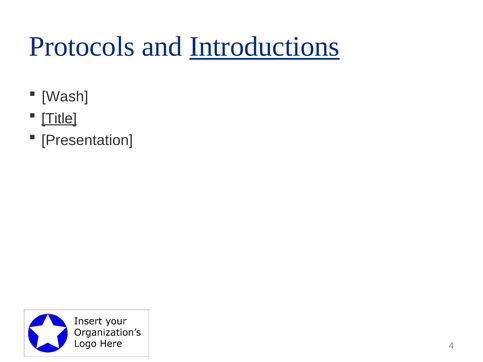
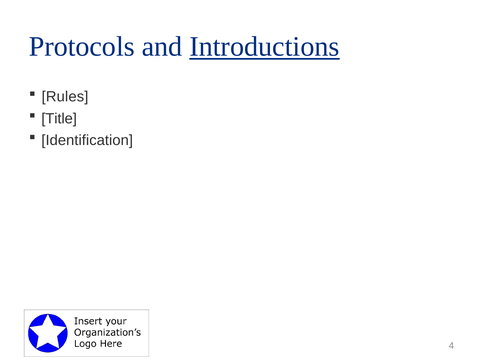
Wash: Wash -> Rules
Title underline: present -> none
Presentation: Presentation -> Identification
